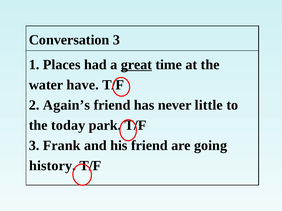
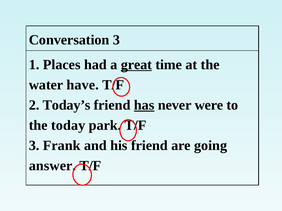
Again’s: Again’s -> Today’s
has underline: none -> present
little: little -> were
history: history -> answer
